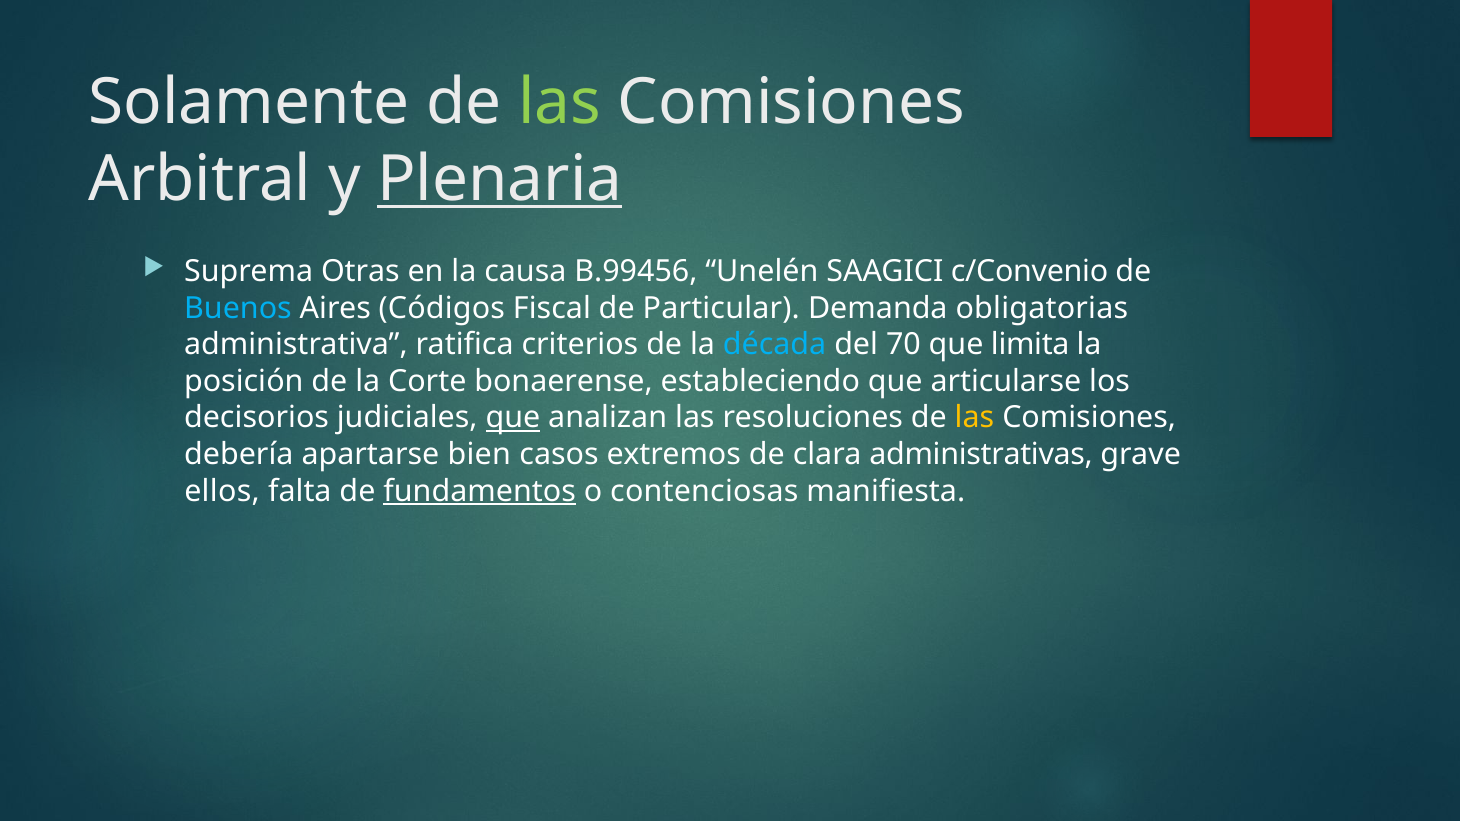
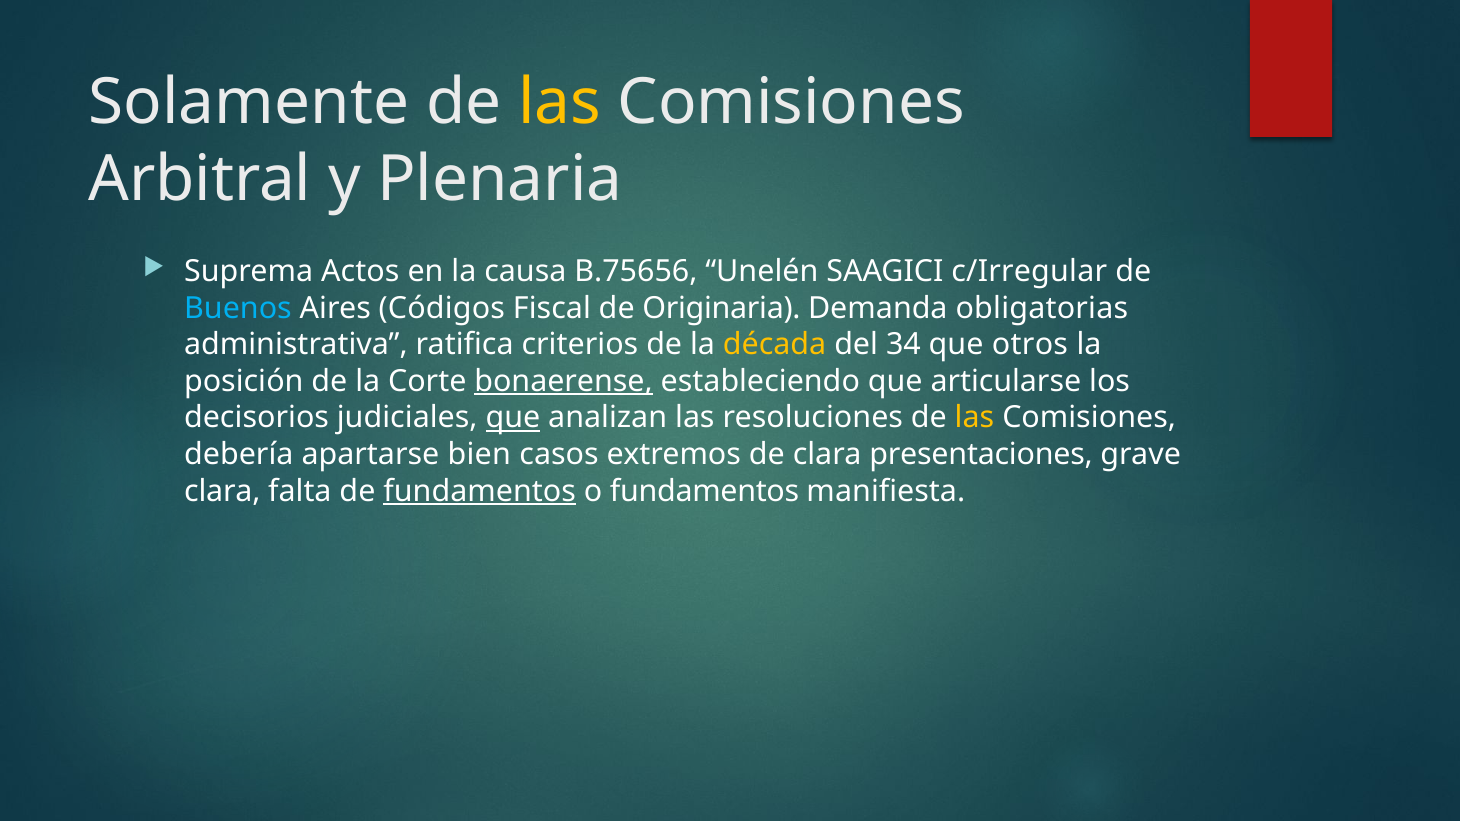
las at (560, 103) colour: light green -> yellow
Plenaria underline: present -> none
Otras: Otras -> Actos
B.99456: B.99456 -> B.75656
c/Convenio: c/Convenio -> c/Irregular
Particular: Particular -> Originaria
década colour: light blue -> yellow
70: 70 -> 34
limita: limita -> otros
bonaerense underline: none -> present
administrativas: administrativas -> presentaciones
ellos at (222, 491): ellos -> clara
o contenciosas: contenciosas -> fundamentos
